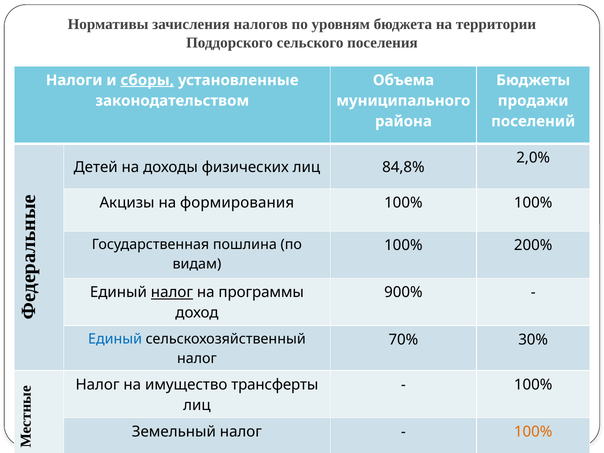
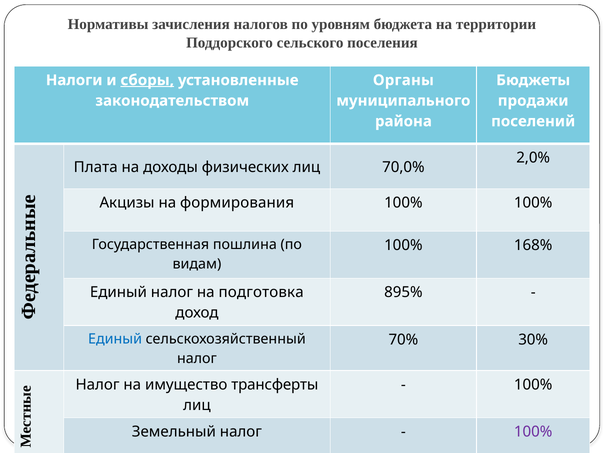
Объема: Объема -> Органы
Детей: Детей -> Плата
84,8%: 84,8% -> 70,0%
200%: 200% -> 168%
налог at (172, 292) underline: present -> none
программы: программы -> подготовка
900%: 900% -> 895%
100% at (533, 432) colour: orange -> purple
